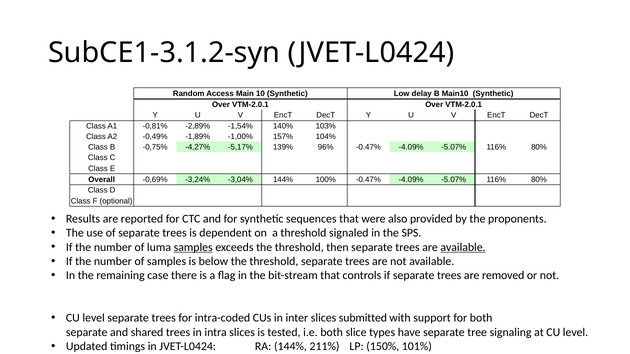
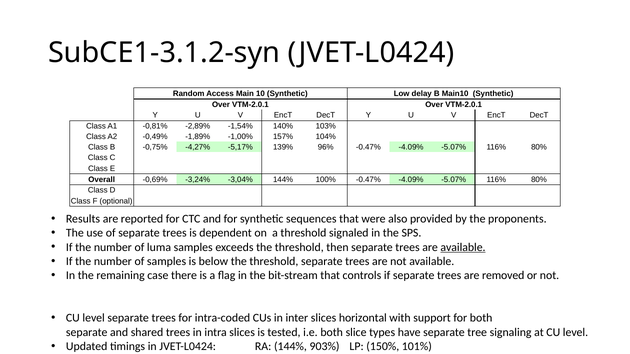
samples at (193, 247) underline: present -> none
submitted: submitted -> horizontal
211%: 211% -> 903%
